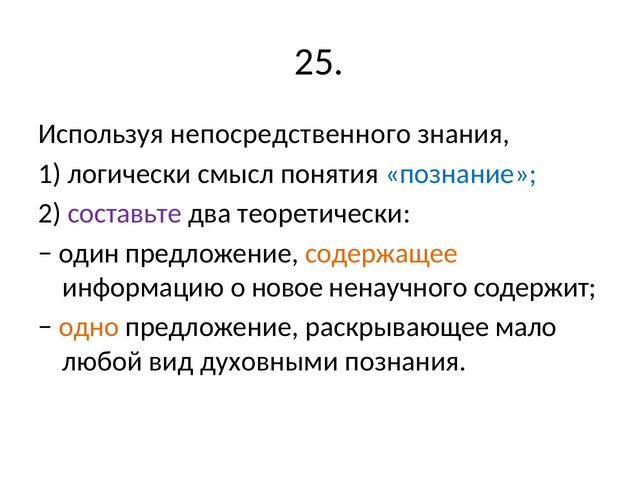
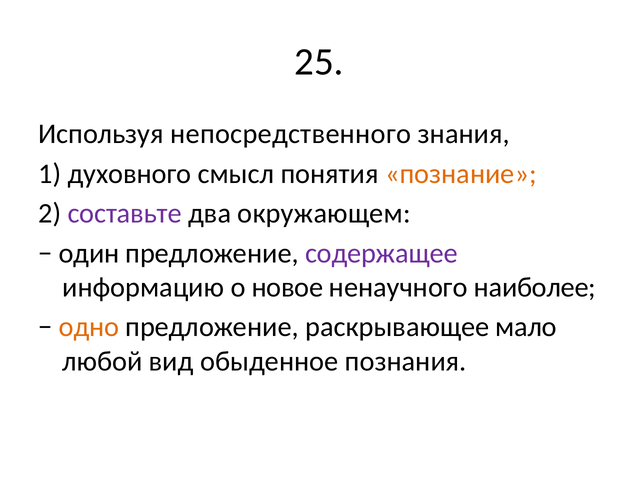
логически: логически -> духовного
познание colour: blue -> orange
теоретически: теоретически -> окружающем
содержащее colour: orange -> purple
содержит: содержит -> наиболее
духовными: духовными -> обыденное
